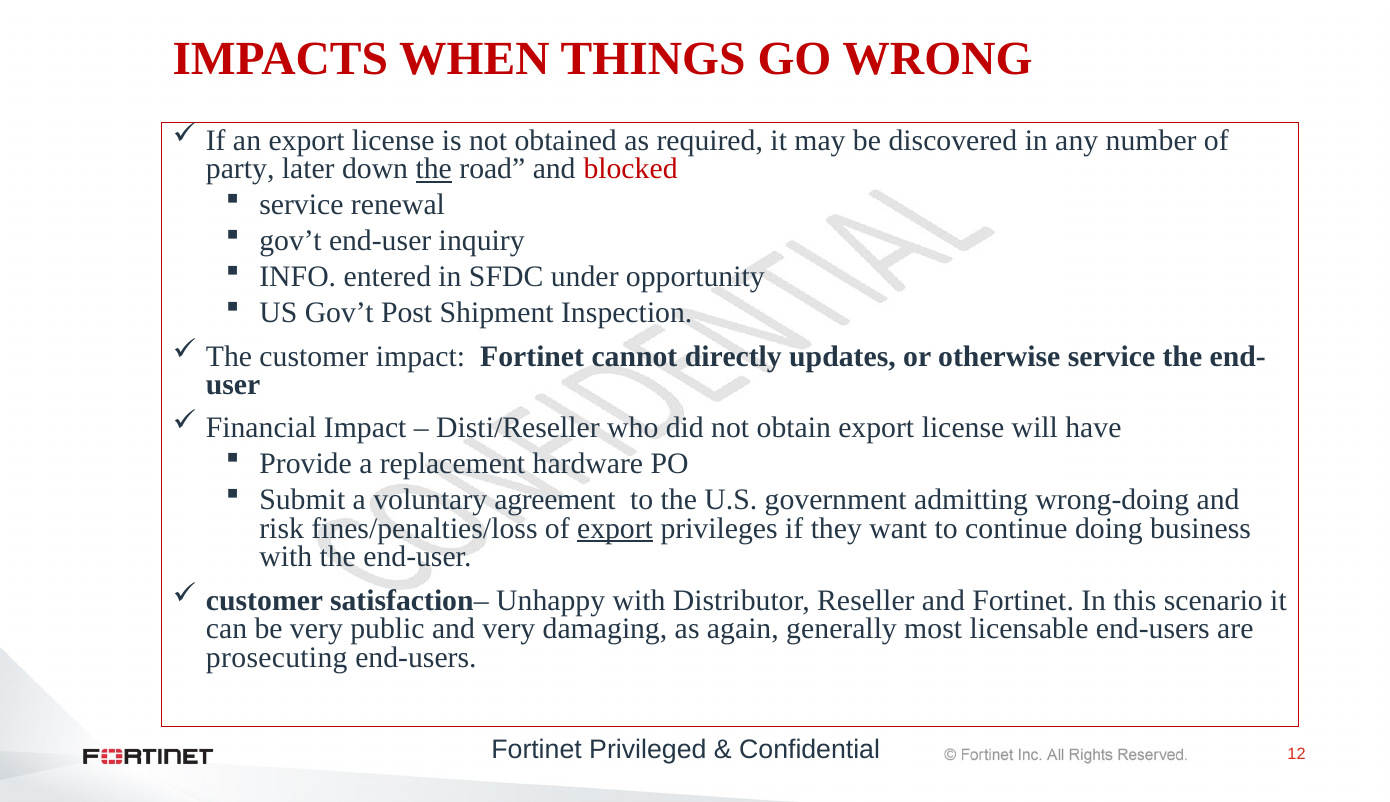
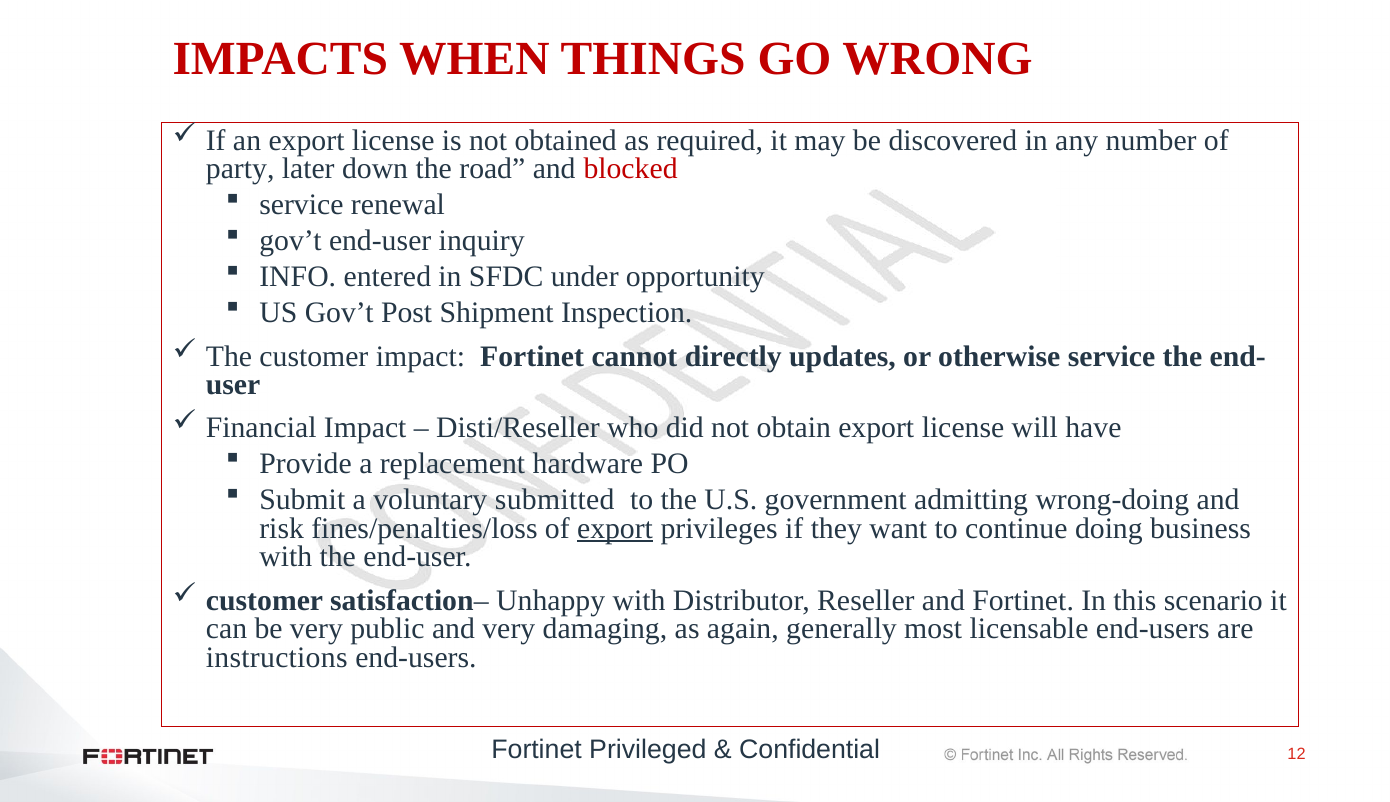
the at (434, 169) underline: present -> none
agreement: agreement -> submitted
prosecuting: prosecuting -> instructions
